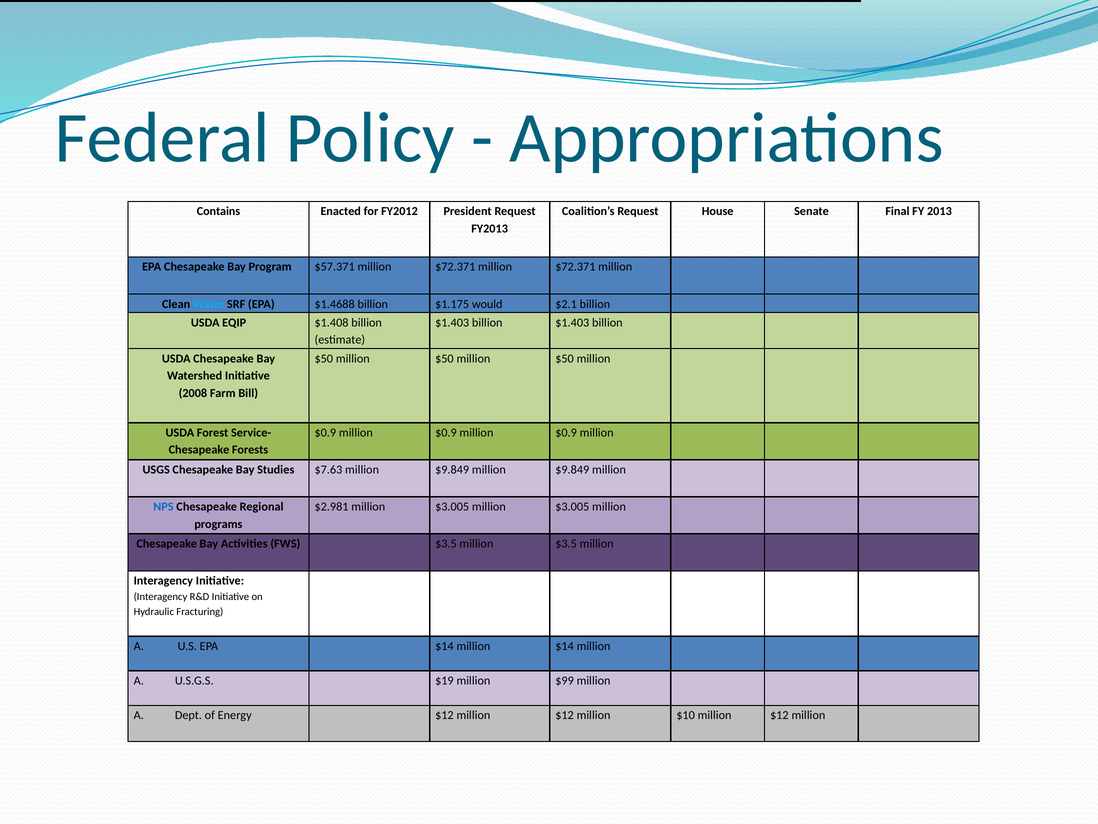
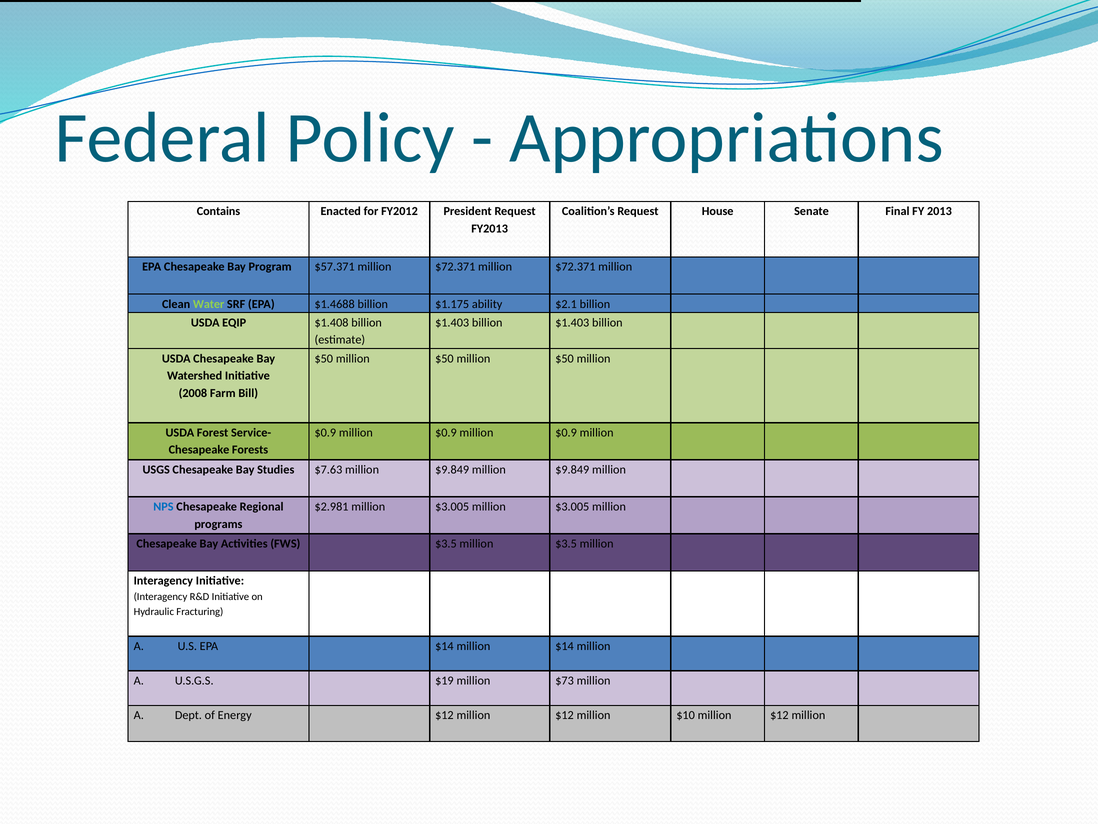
Water colour: light blue -> light green
would: would -> ability
$99: $99 -> $73
